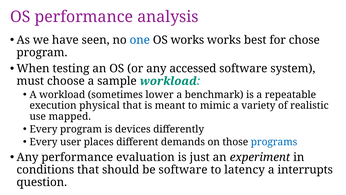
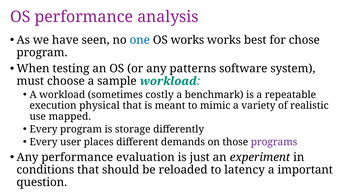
accessed: accessed -> patterns
lower: lower -> costly
devices: devices -> storage
programs colour: blue -> purple
be software: software -> reloaded
interrupts: interrupts -> important
